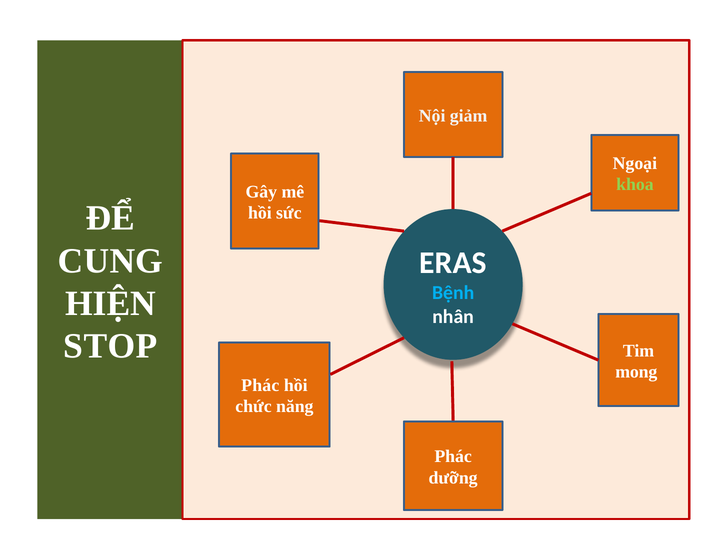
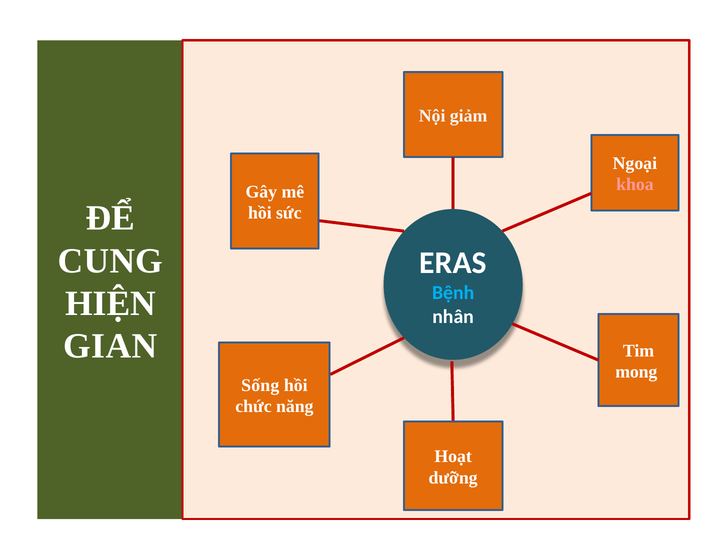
khoa colour: light green -> pink
STOP: STOP -> GIAN
Phác at (260, 385): Phác -> Sống
Phác at (453, 457): Phác -> Hoạt
